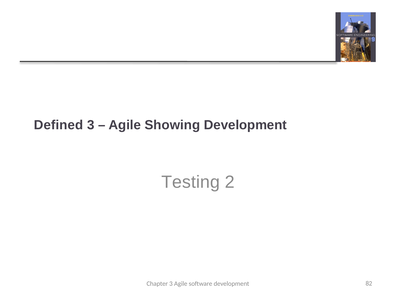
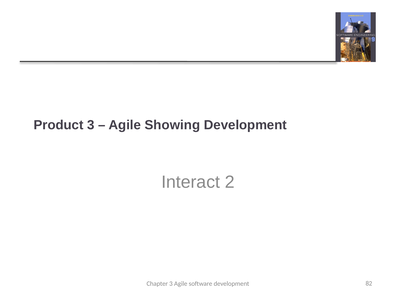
Defined: Defined -> Product
Testing: Testing -> Interact
